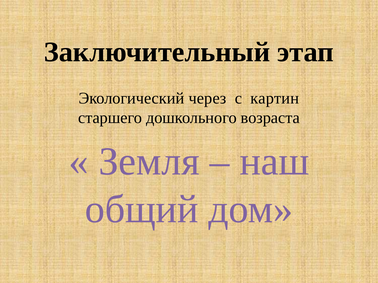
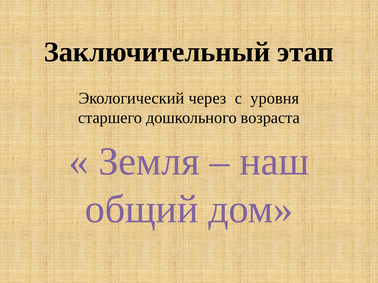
картин: картин -> уровня
